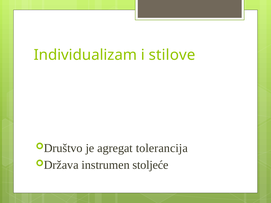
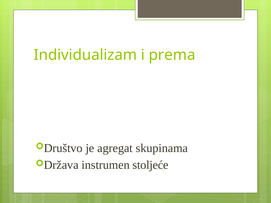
stilove: stilove -> prema
tolerancija: tolerancija -> skupinama
